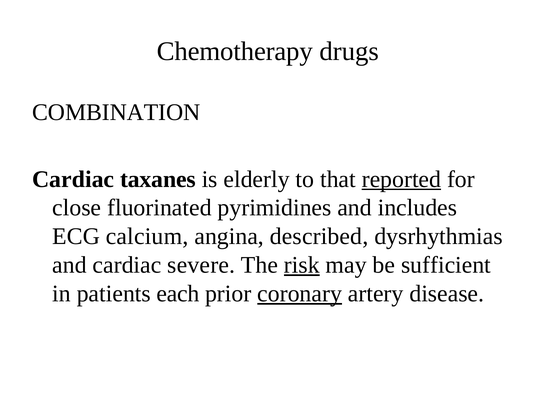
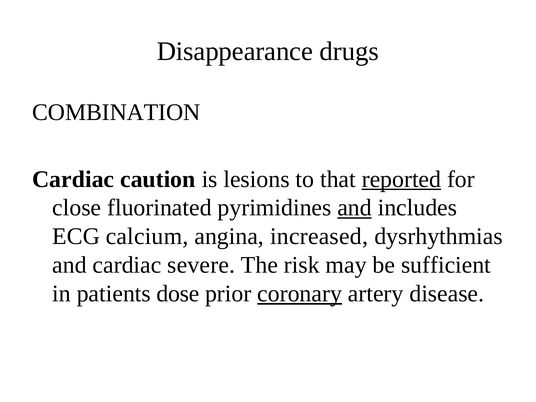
Chemotherapy: Chemotherapy -> Disappearance
taxanes: taxanes -> caution
elderly: elderly -> lesions
and at (355, 208) underline: none -> present
described: described -> increased
risk underline: present -> none
each: each -> dose
